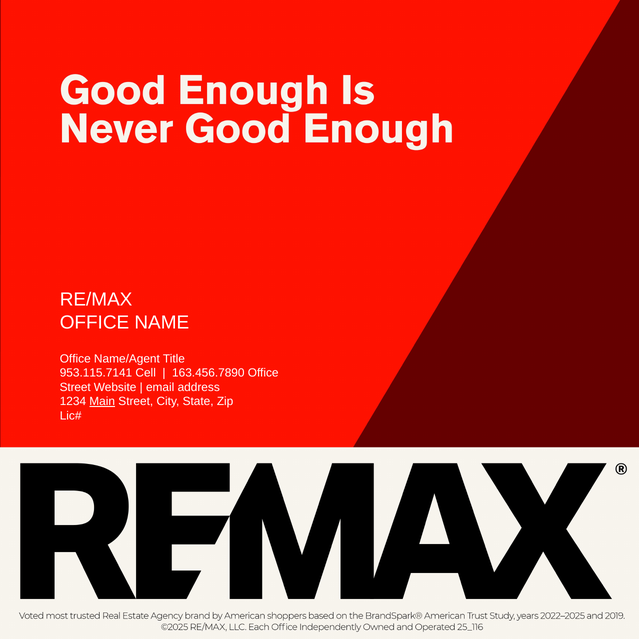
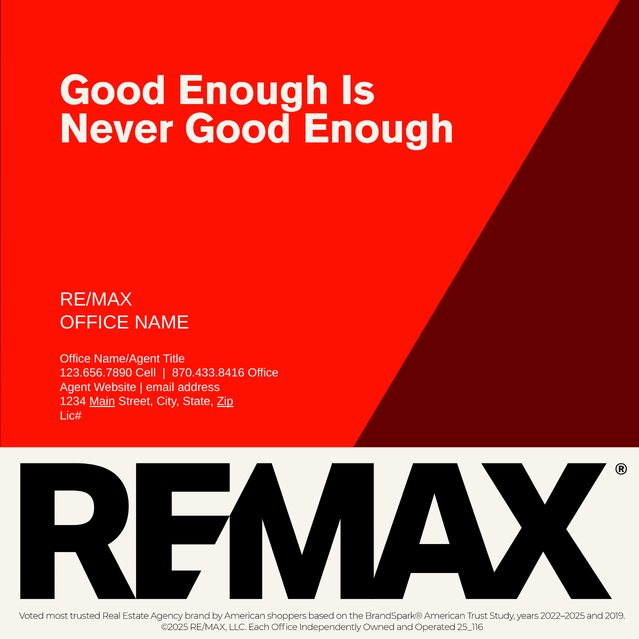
953.115.7141: 953.115.7141 -> 123.656.7890
163.456.7890: 163.456.7890 -> 870.433.8416
Street at (75, 387): Street -> Agent
Zip underline: none -> present
